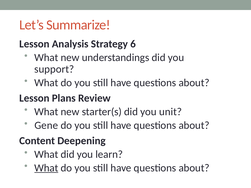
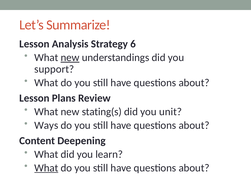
new at (70, 58) underline: none -> present
starter(s: starter(s -> stating(s
Gene: Gene -> Ways
